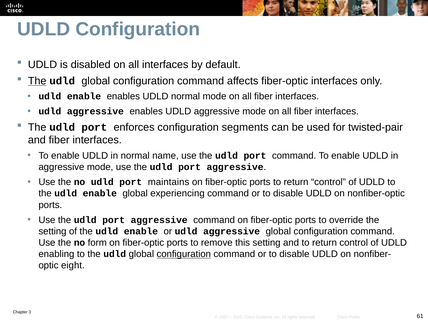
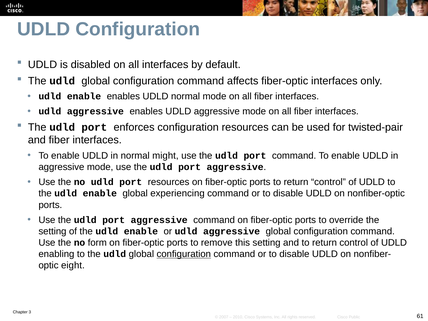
The at (37, 81) underline: present -> none
configuration segments: segments -> resources
name: name -> might
port maintains: maintains -> resources
